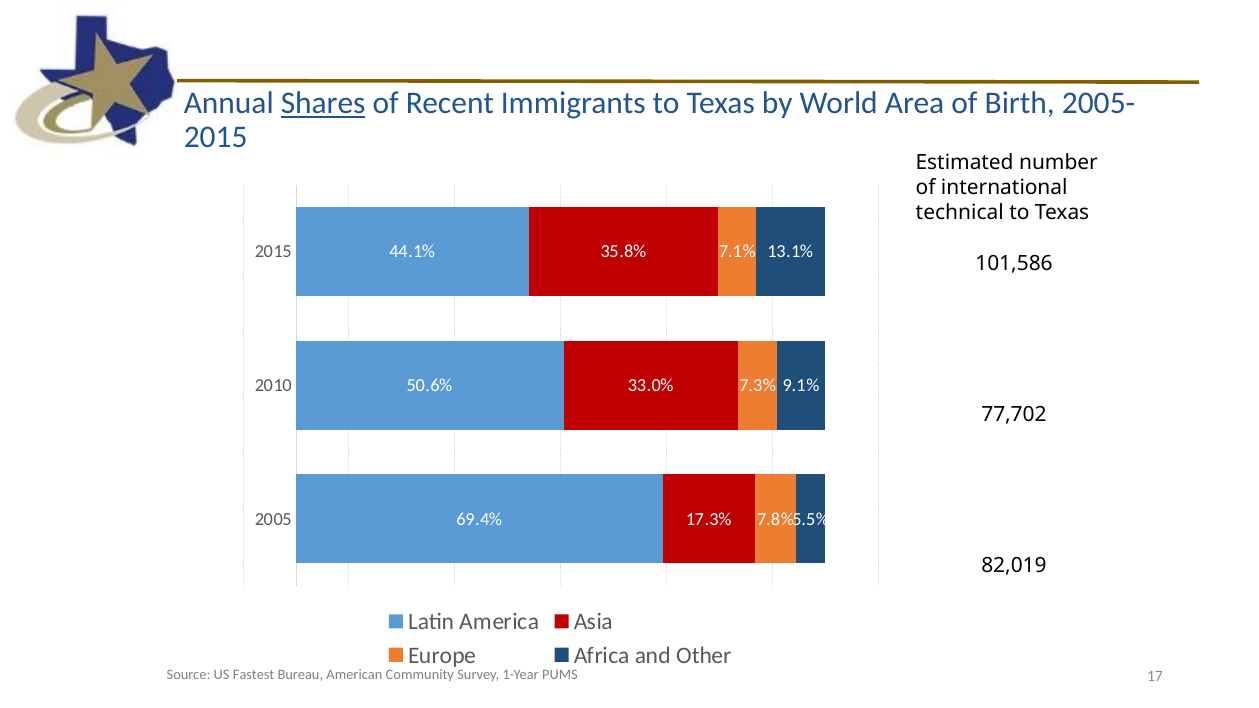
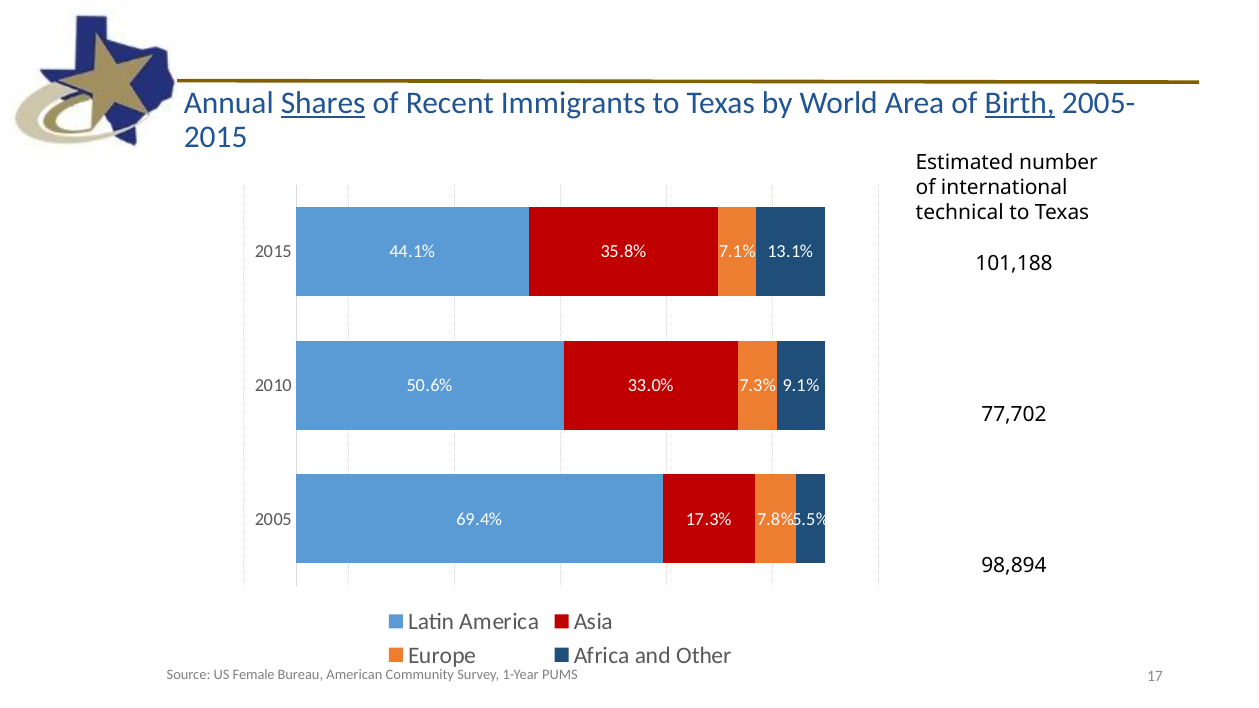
Birth underline: none -> present
101,586: 101,586 -> 101,188
82,019: 82,019 -> 98,894
Fastest: Fastest -> Female
